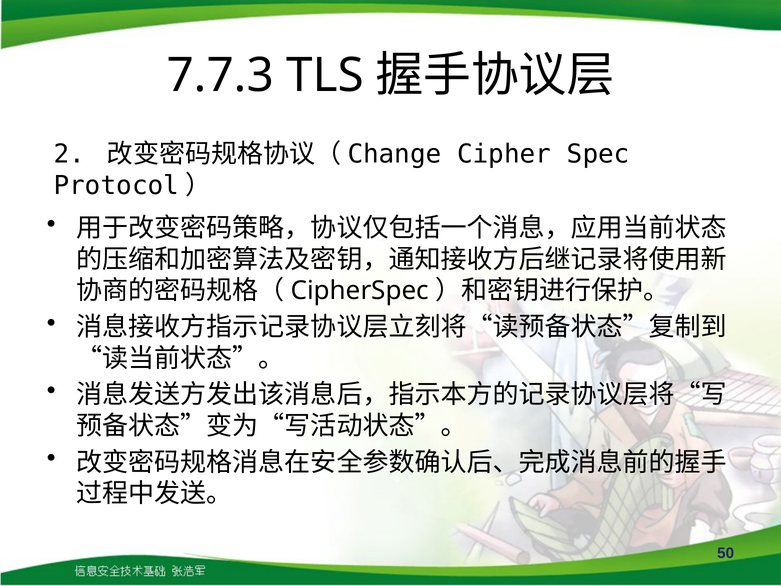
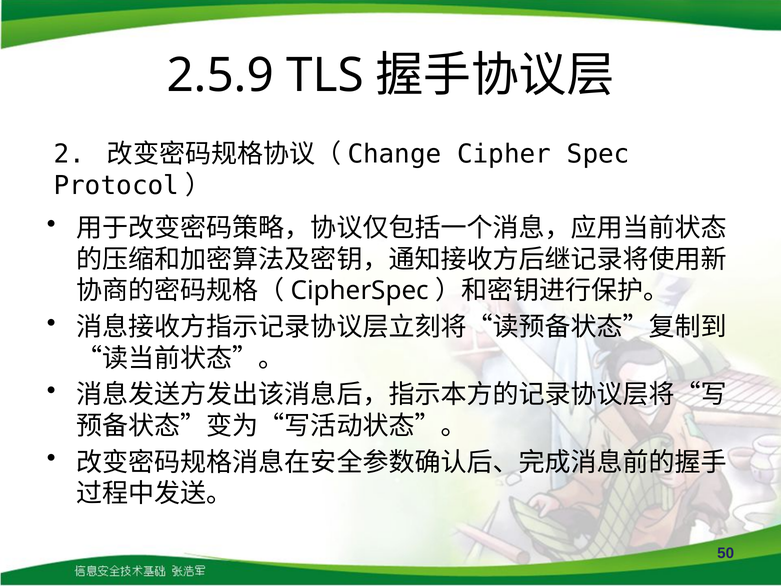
7.7.3: 7.7.3 -> 2.5.9
